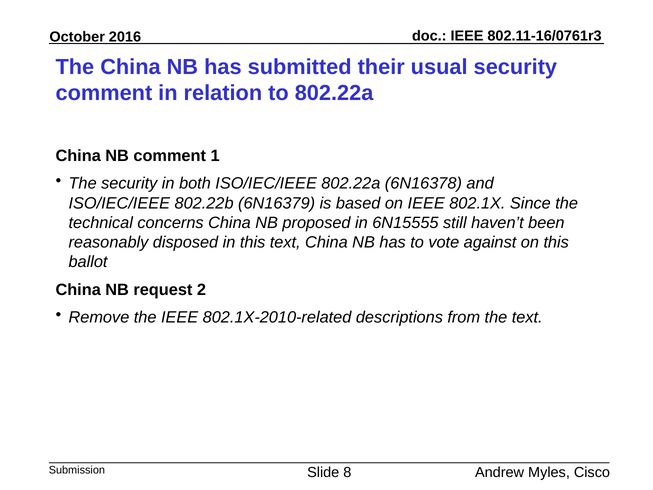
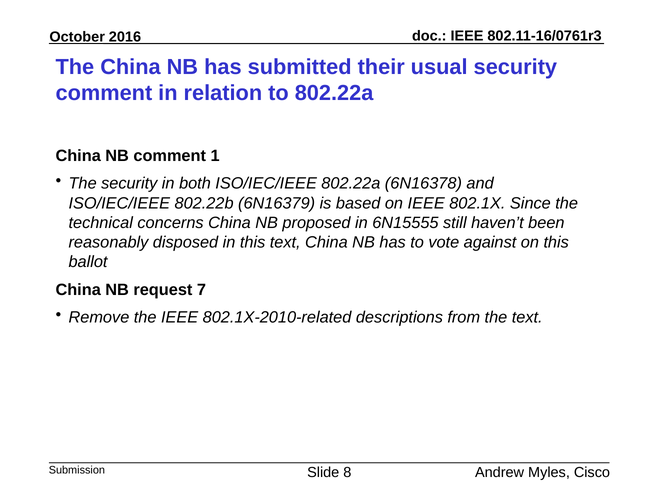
2: 2 -> 7
